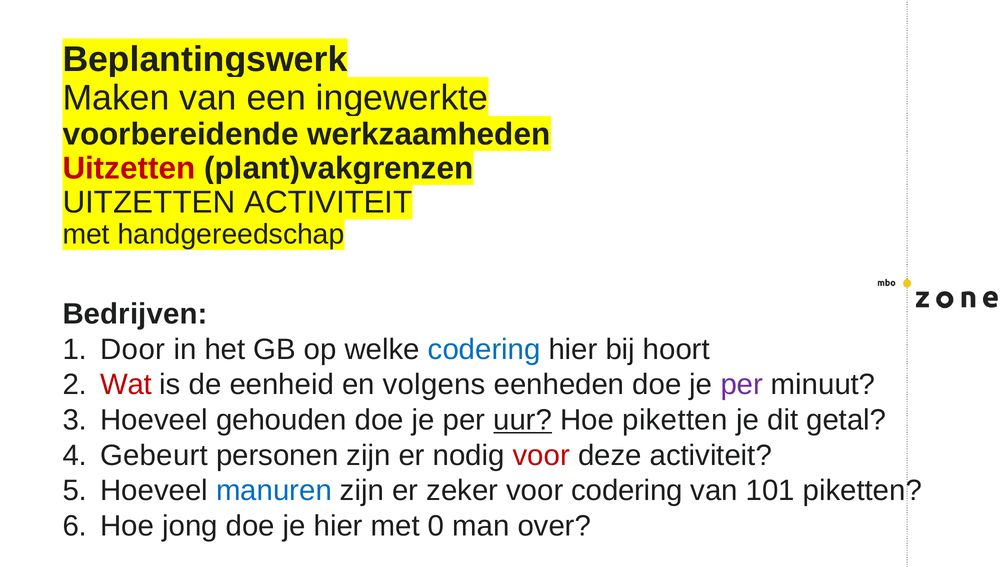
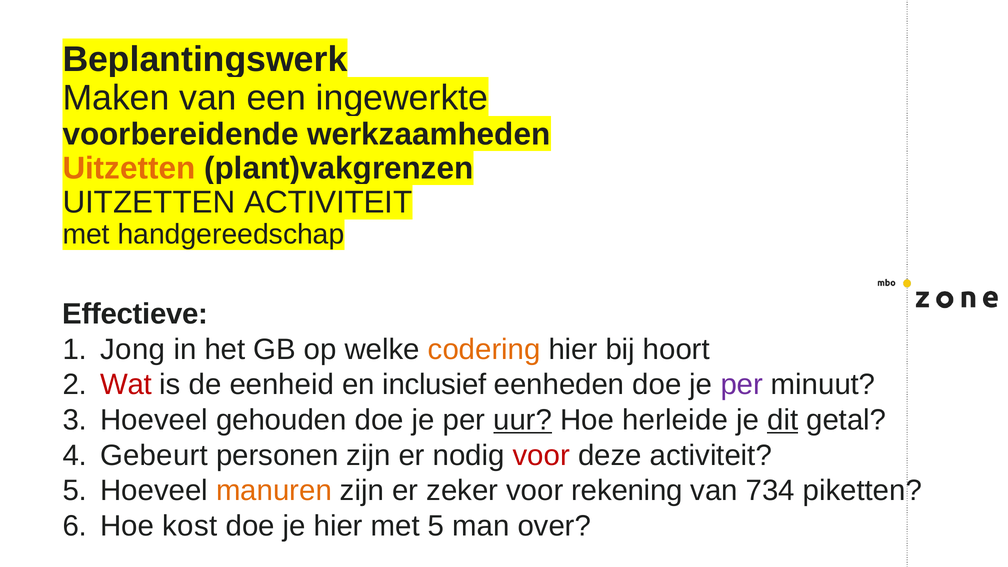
Uitzetten at (129, 168) colour: red -> orange
Bedrijven: Bedrijven -> Effectieve
Door: Door -> Jong
codering at (484, 349) colour: blue -> orange
volgens: volgens -> inclusief
Hoe piketten: piketten -> herleide
dit underline: none -> present
manuren colour: blue -> orange
voor codering: codering -> rekening
101: 101 -> 734
jong: jong -> kost
met 0: 0 -> 5
